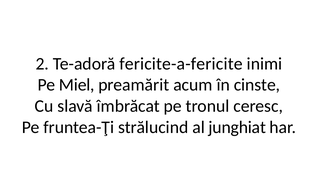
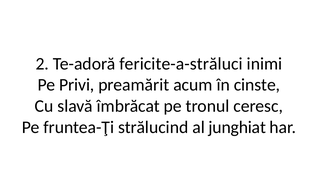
fericite-a-fericite: fericite-a-fericite -> fericite-a-străluci
Miel: Miel -> Privi
